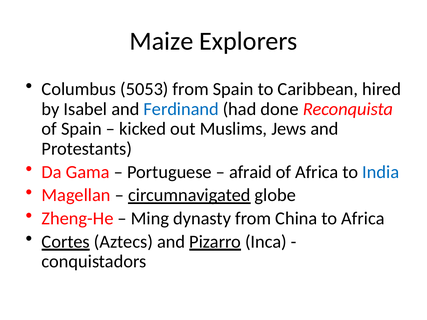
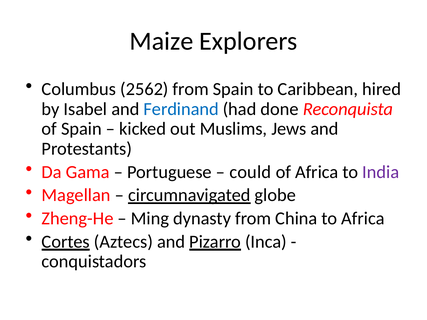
5053: 5053 -> 2562
afraid: afraid -> could
India colour: blue -> purple
